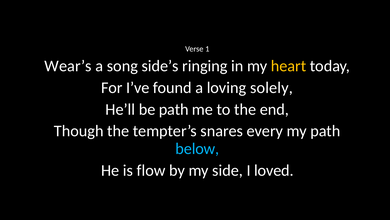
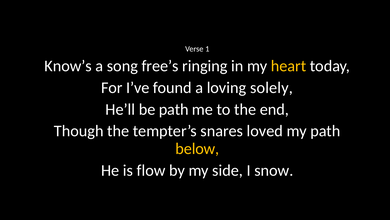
Wear’s: Wear’s -> Know’s
side’s: side’s -> free’s
every: every -> loved
below colour: light blue -> yellow
loved: loved -> snow
